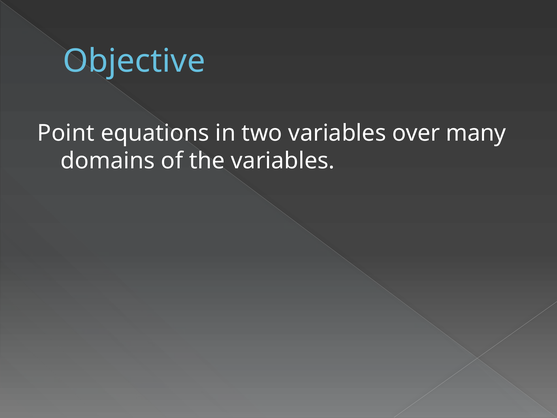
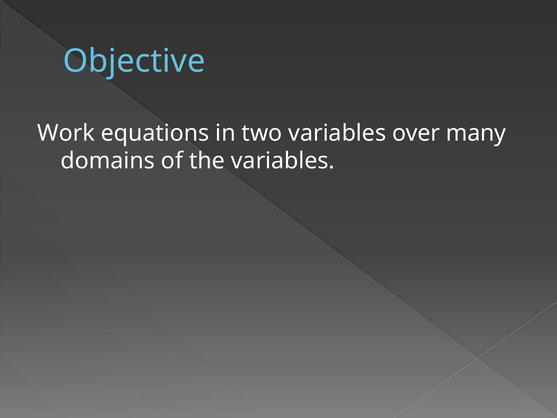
Point: Point -> Work
